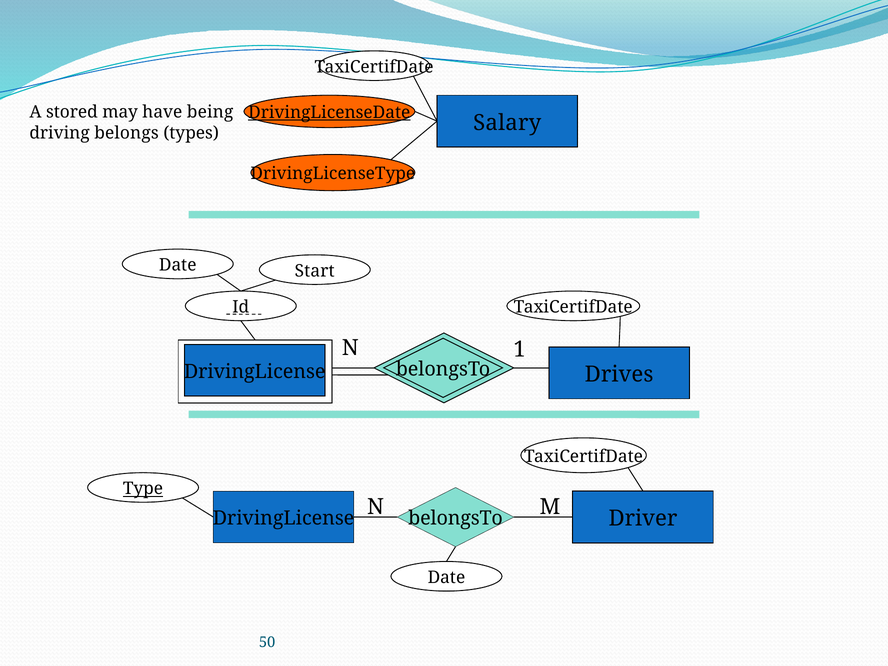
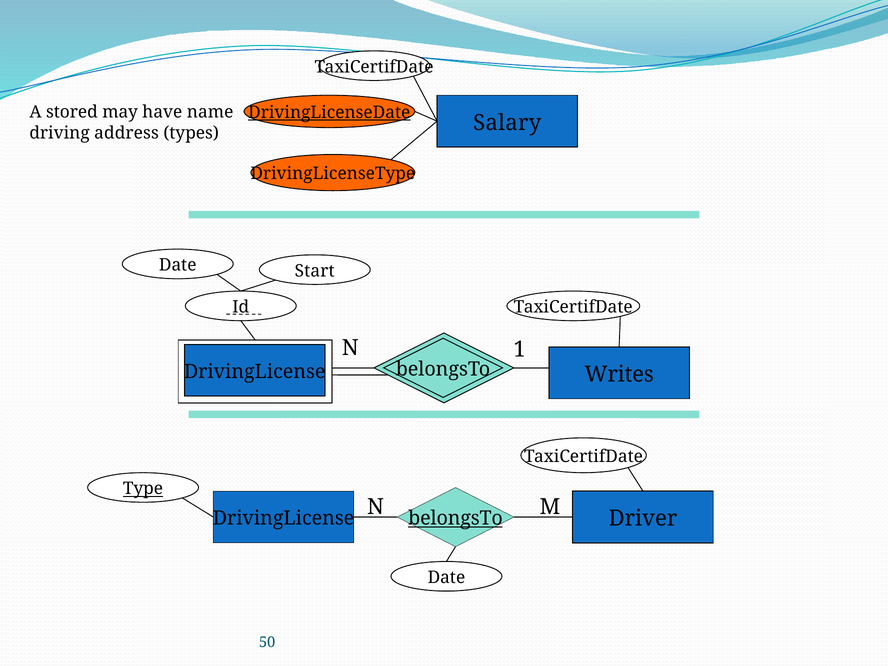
being: being -> name
belongs: belongs -> address
Drives: Drives -> Writes
belongsTo at (456, 518) underline: none -> present
